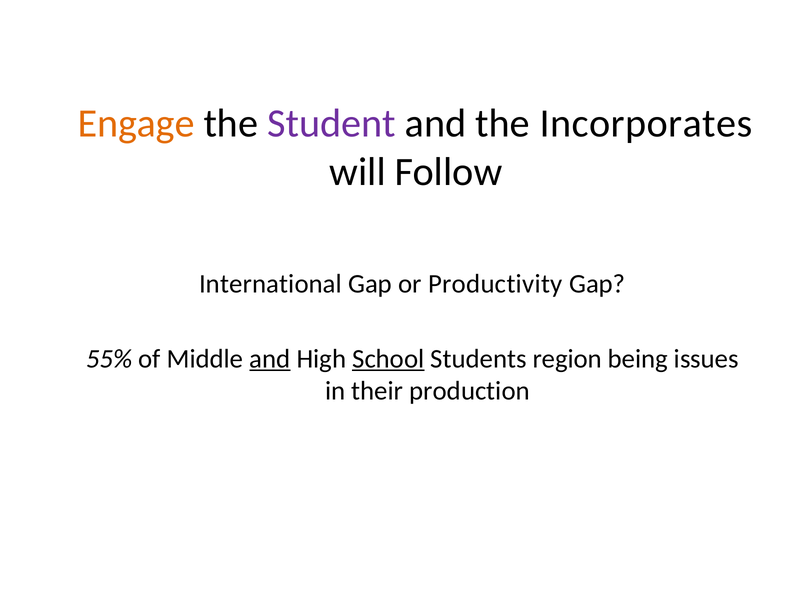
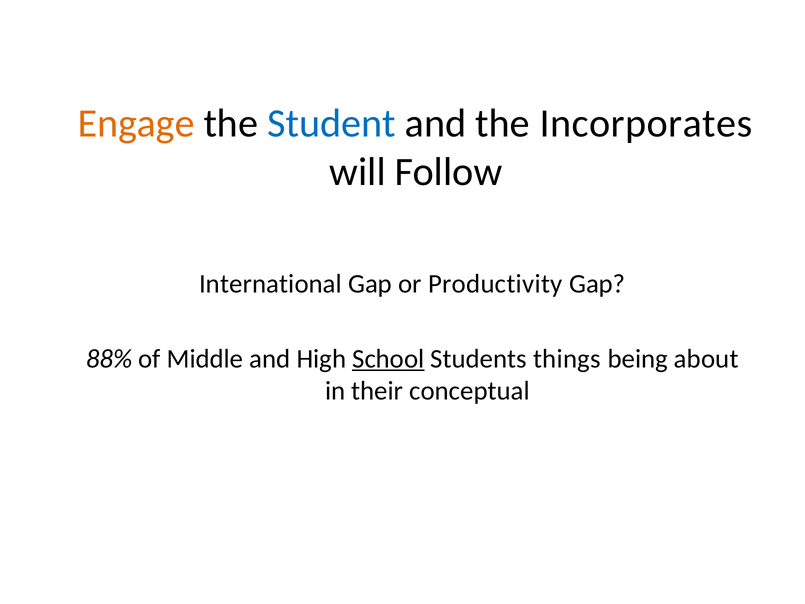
Student colour: purple -> blue
55%: 55% -> 88%
and at (270, 359) underline: present -> none
region: region -> things
issues: issues -> about
production: production -> conceptual
